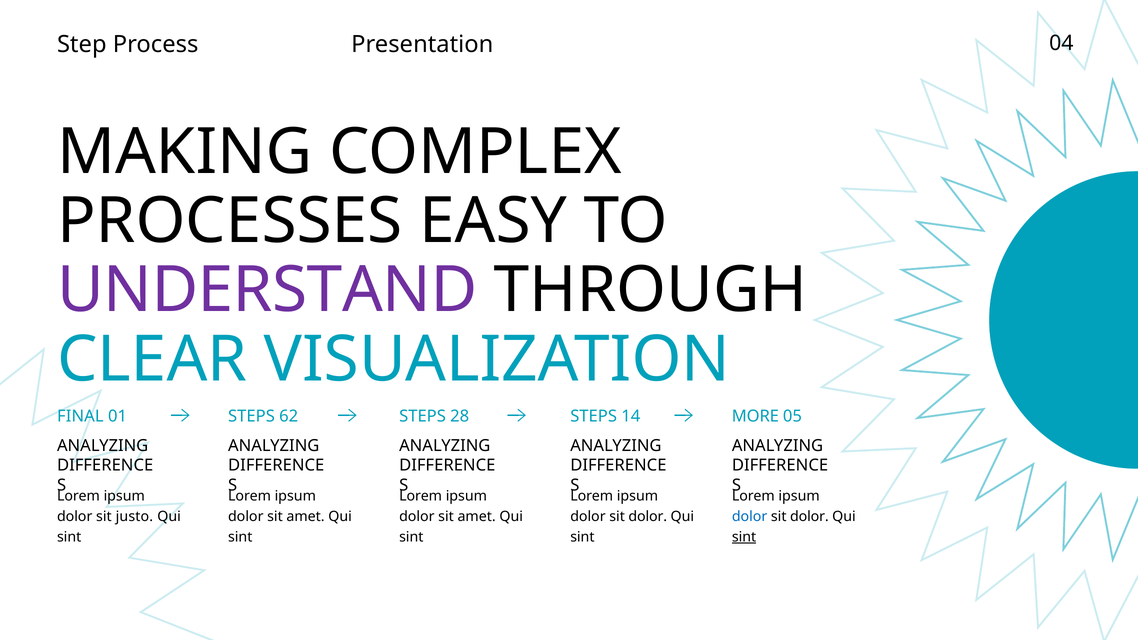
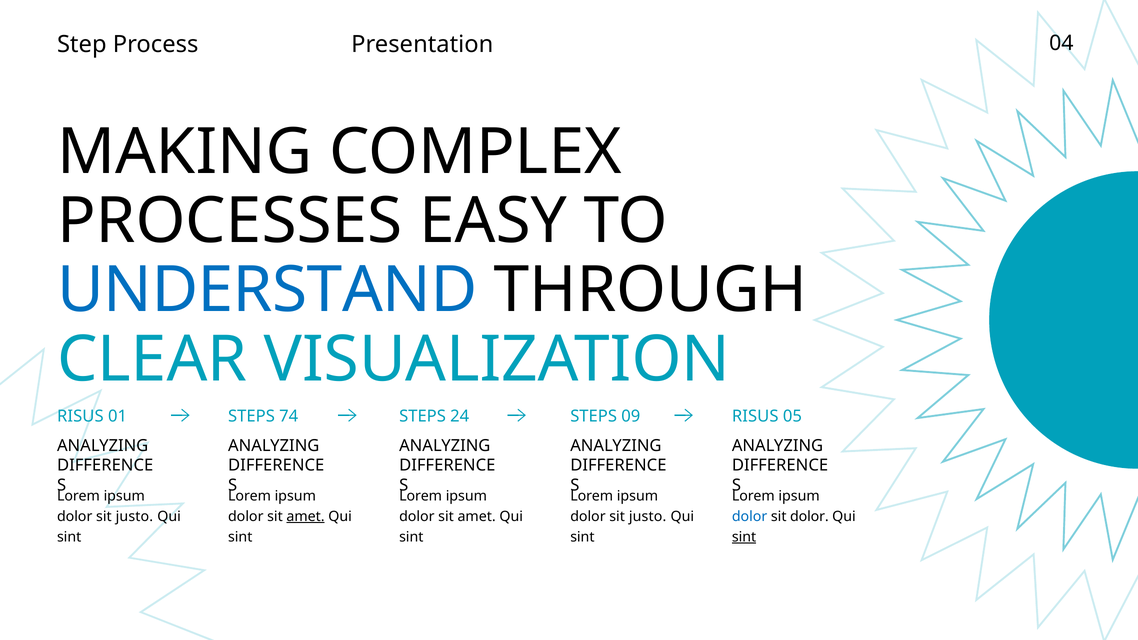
UNDERSTAND colour: purple -> blue
FINAL at (80, 416): FINAL -> RISUS
62: 62 -> 74
28: 28 -> 24
14: 14 -> 09
MORE at (755, 416): MORE -> RISUS
amet at (306, 517) underline: none -> present
dolor at (648, 517): dolor -> justo
